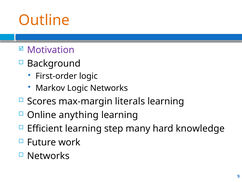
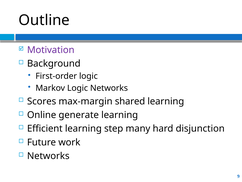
Outline colour: orange -> black
literals: literals -> shared
anything: anything -> generate
knowledge: knowledge -> disjunction
